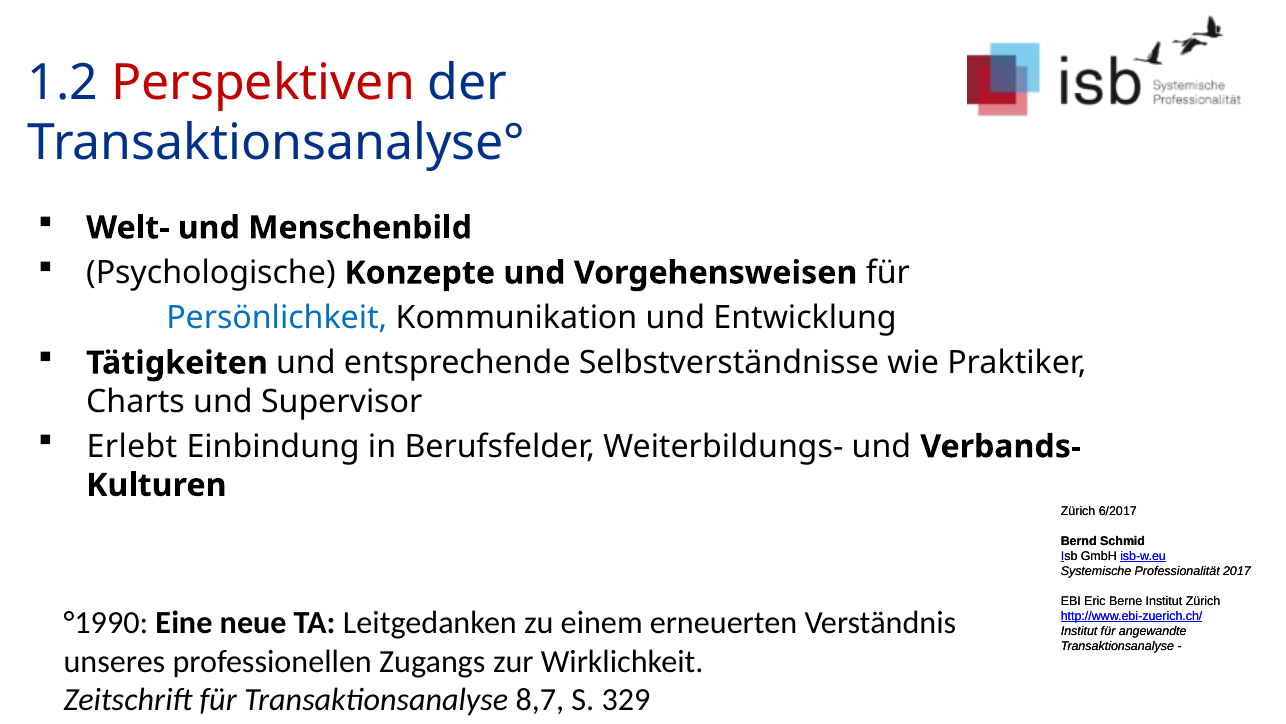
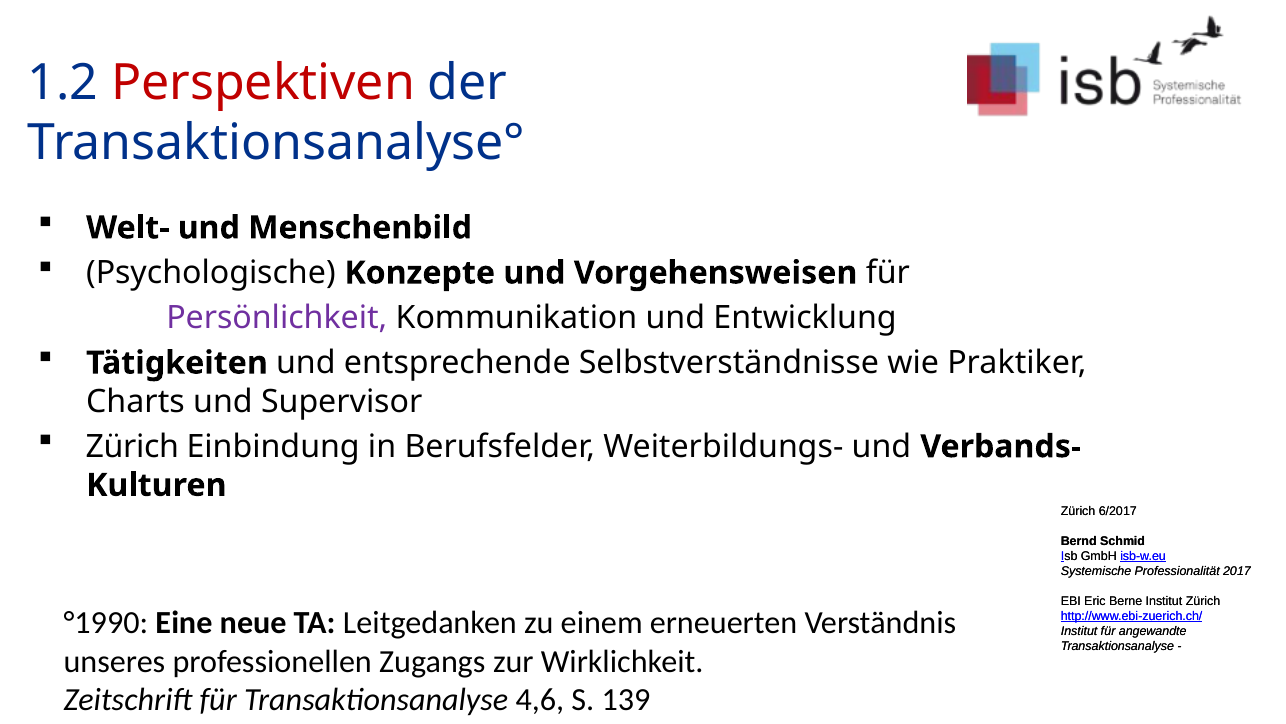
Persönlichkeit colour: blue -> purple
Erlebt at (132, 446): Erlebt -> Zürich
8,7: 8,7 -> 4,6
329: 329 -> 139
